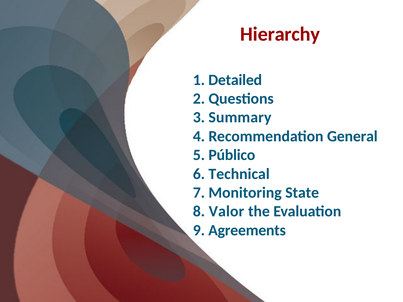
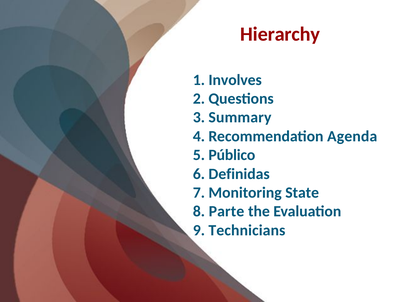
Detailed: Detailed -> Involves
General: General -> Agenda
Technical: Technical -> Definidas
Valor: Valor -> Parte
Agreements: Agreements -> Technicians
